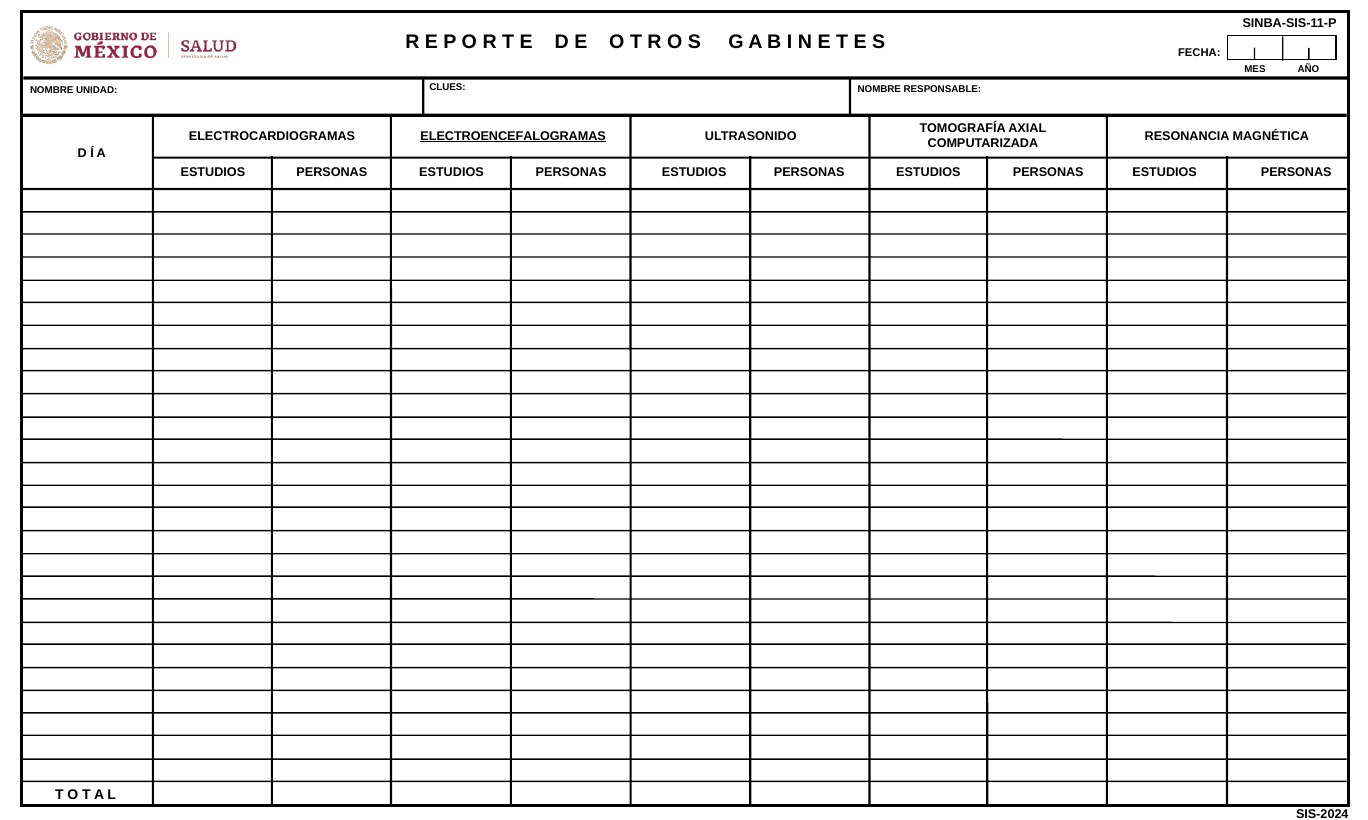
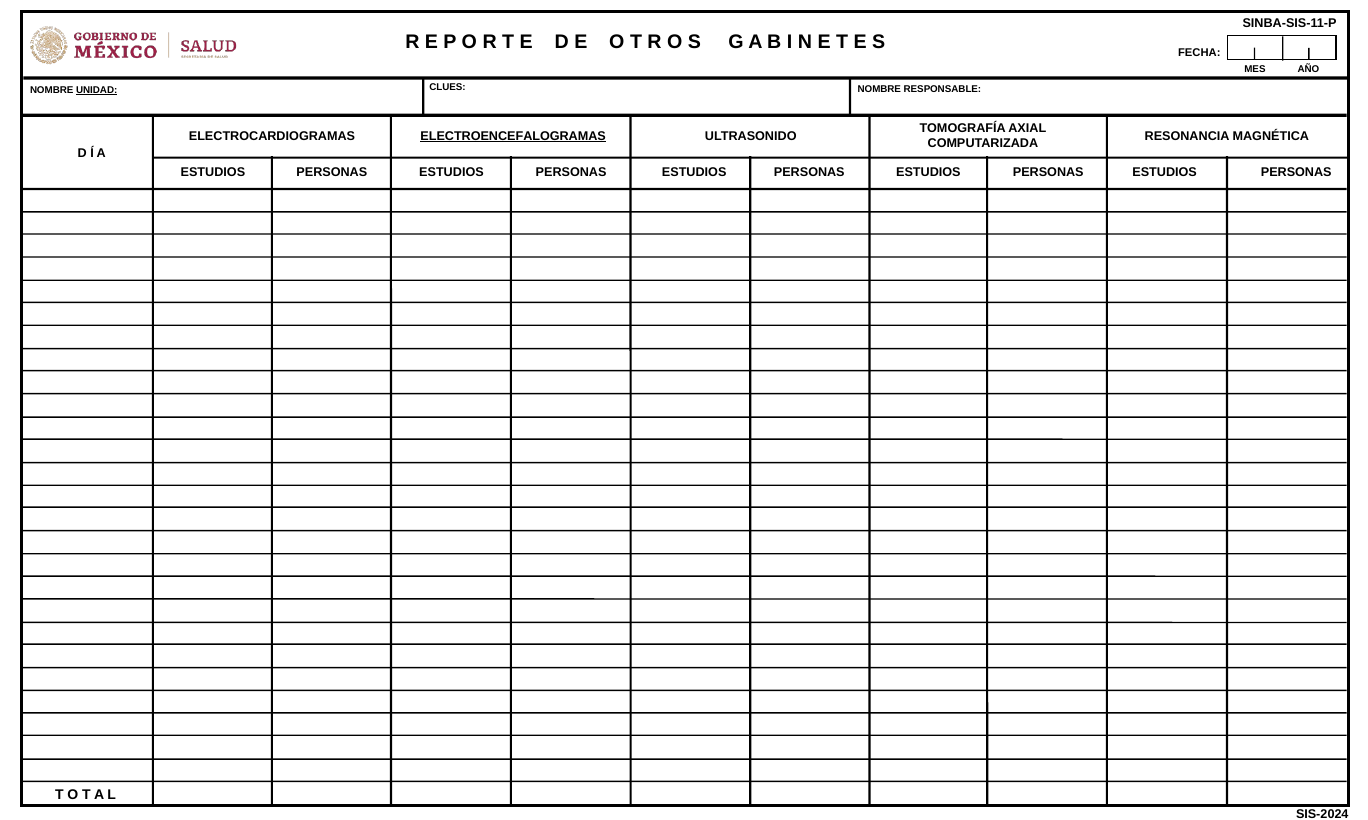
UNIDAD underline: none -> present
